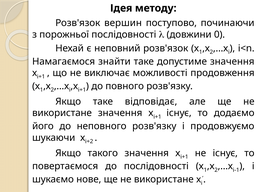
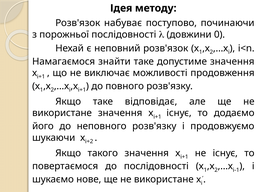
вершин: вершин -> набуває
